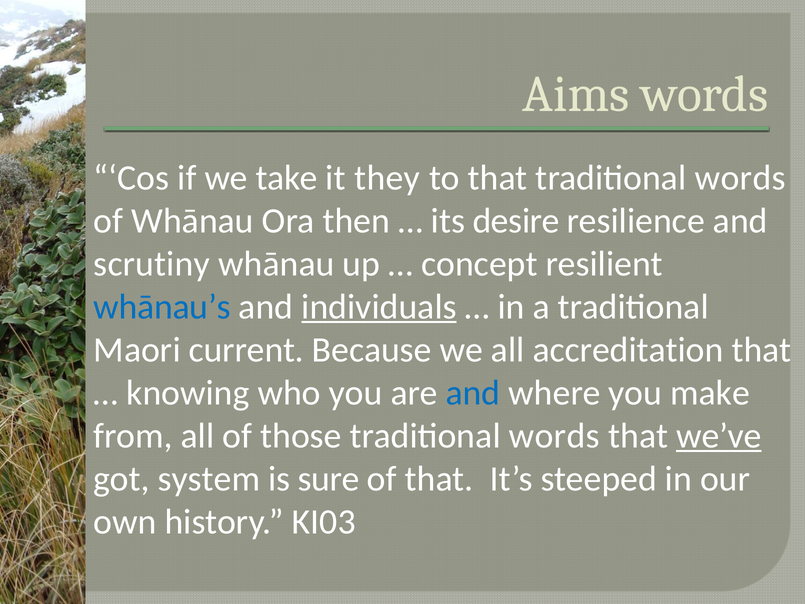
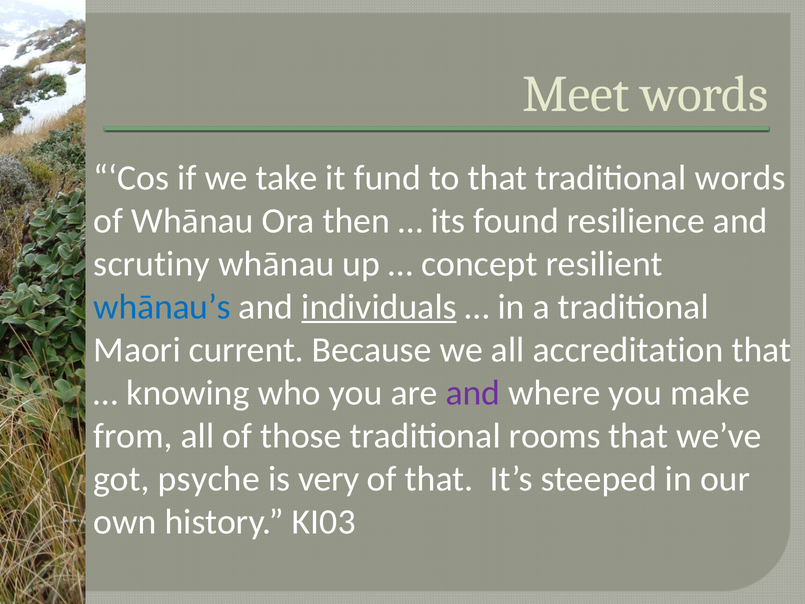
Aims: Aims -> Meet
they: they -> fund
desire: desire -> found
and at (473, 393) colour: blue -> purple
those traditional words: words -> rooms
we’ve underline: present -> none
system: system -> psyche
sure: sure -> very
